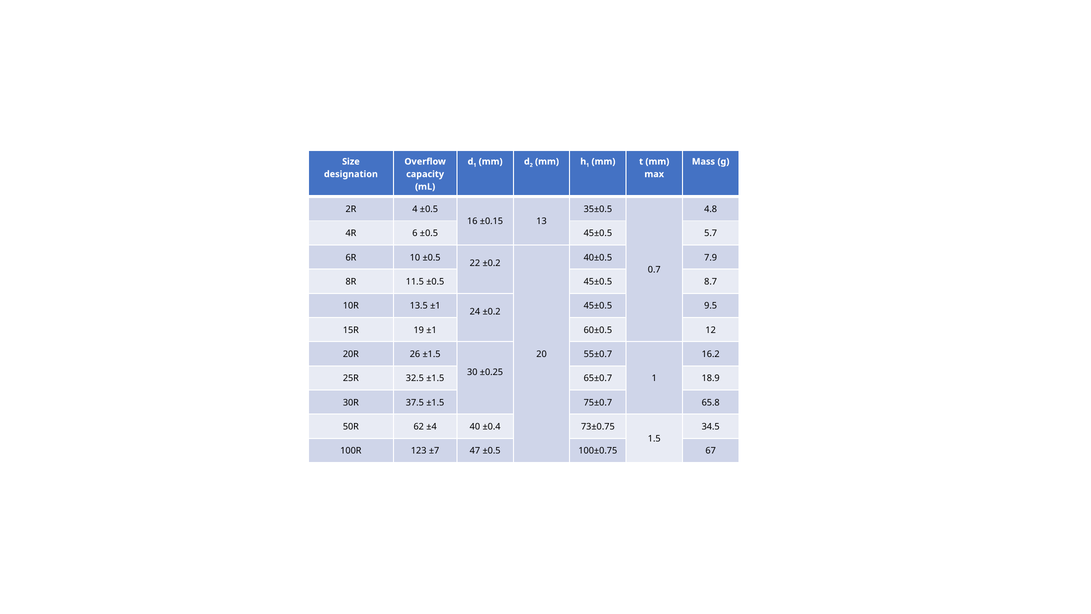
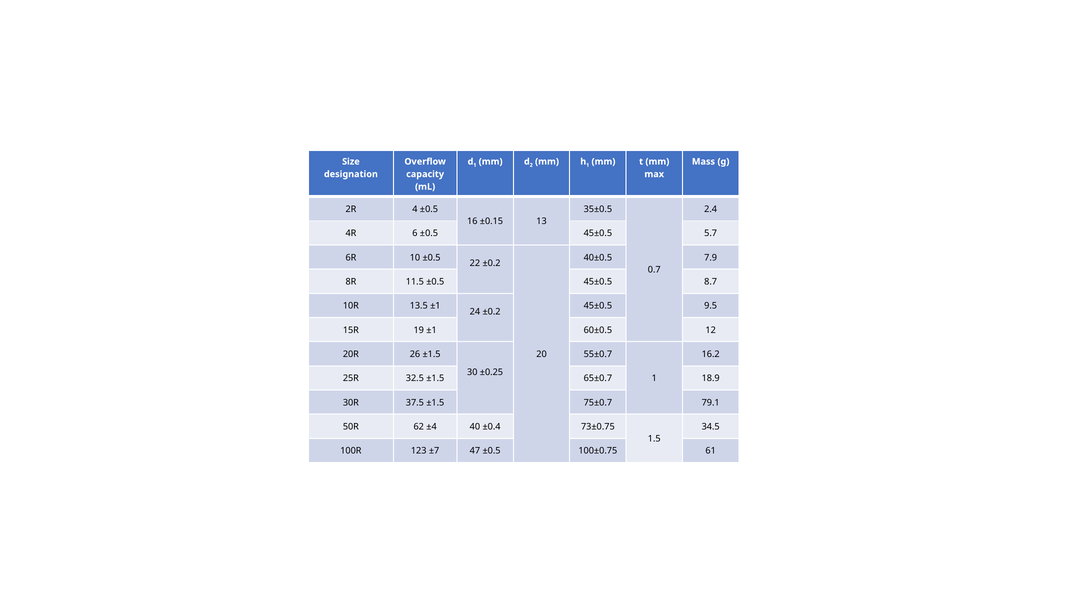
4.8: 4.8 -> 2.4
65.8: 65.8 -> 79.1
67: 67 -> 61
